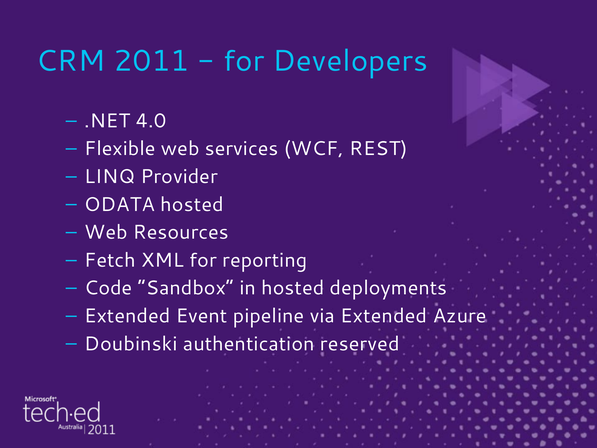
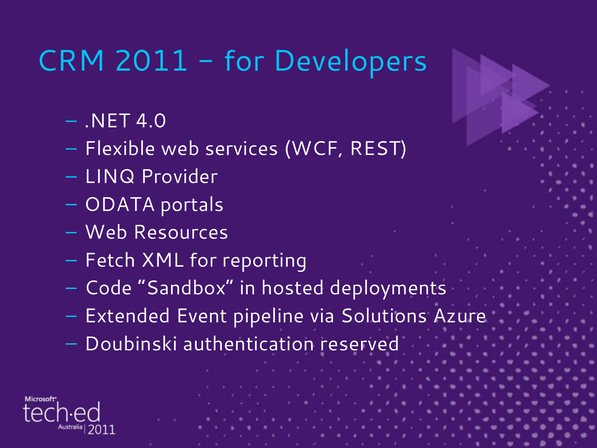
ODATA hosted: hosted -> portals
via Extended: Extended -> Solutions
